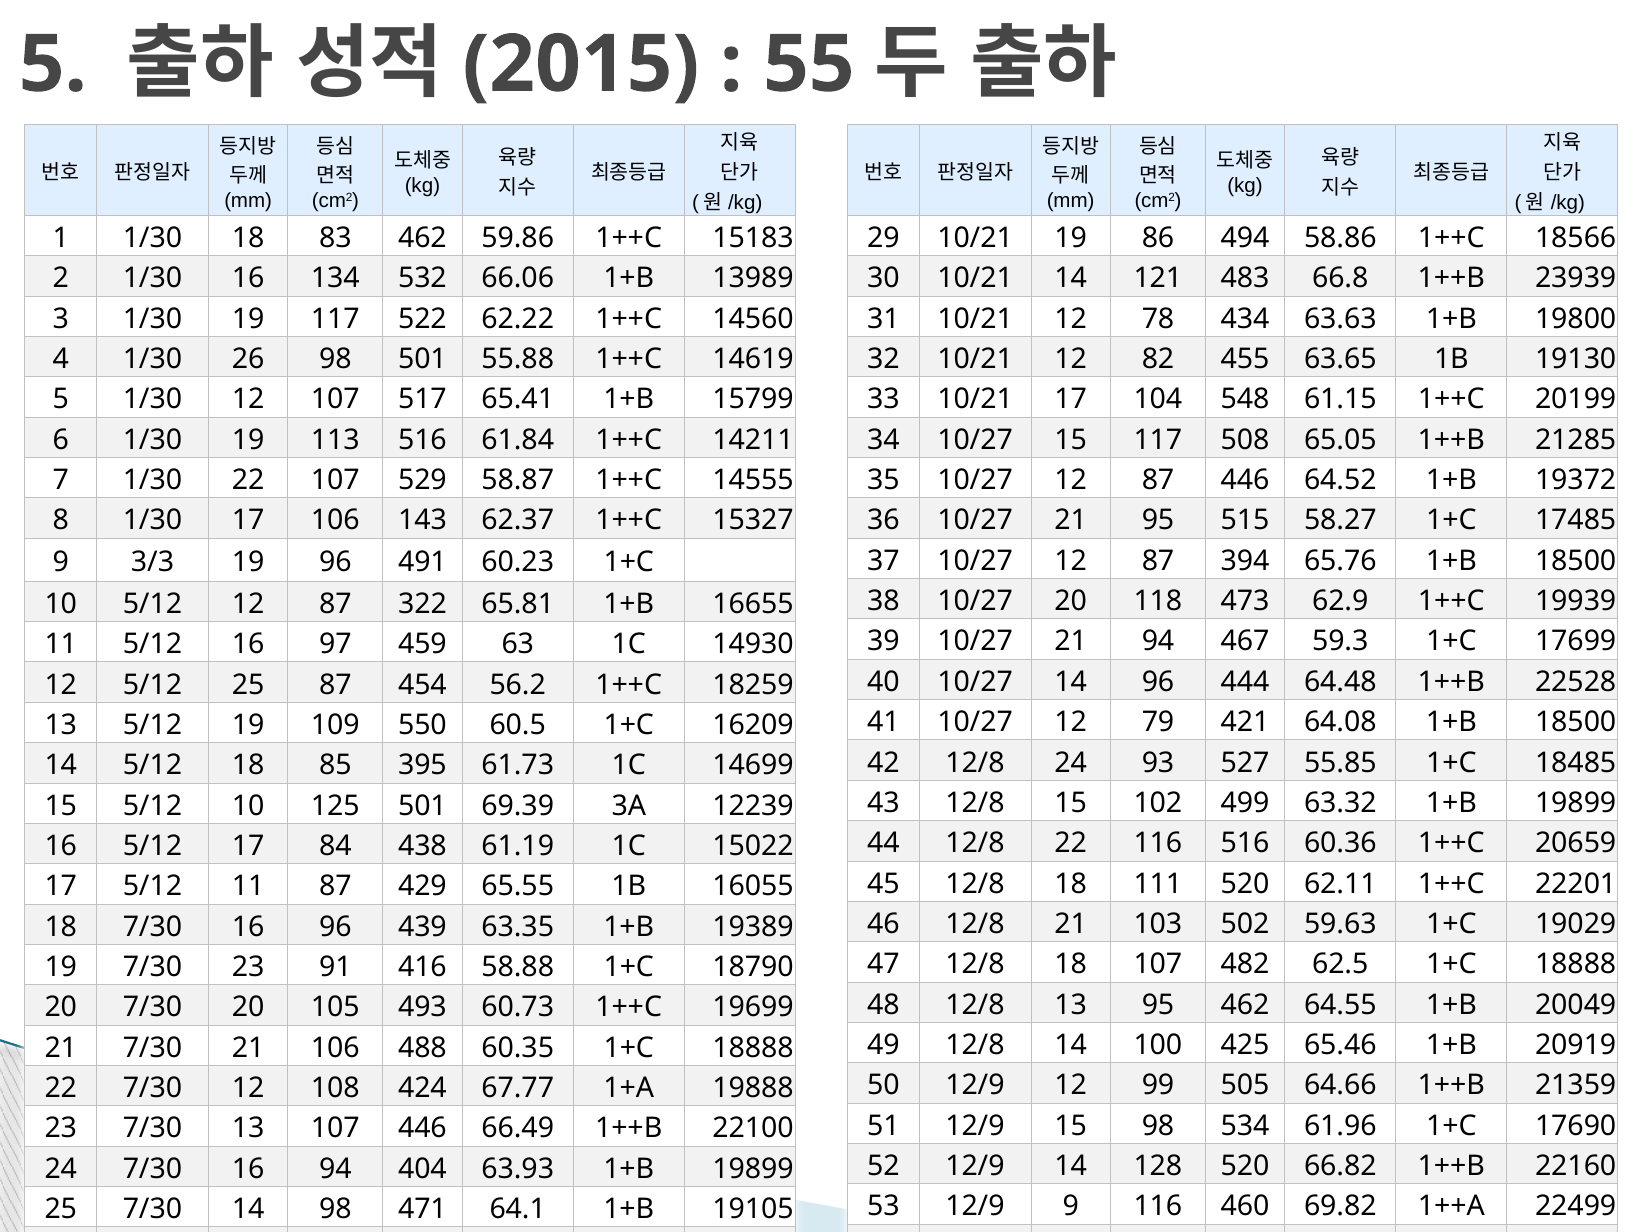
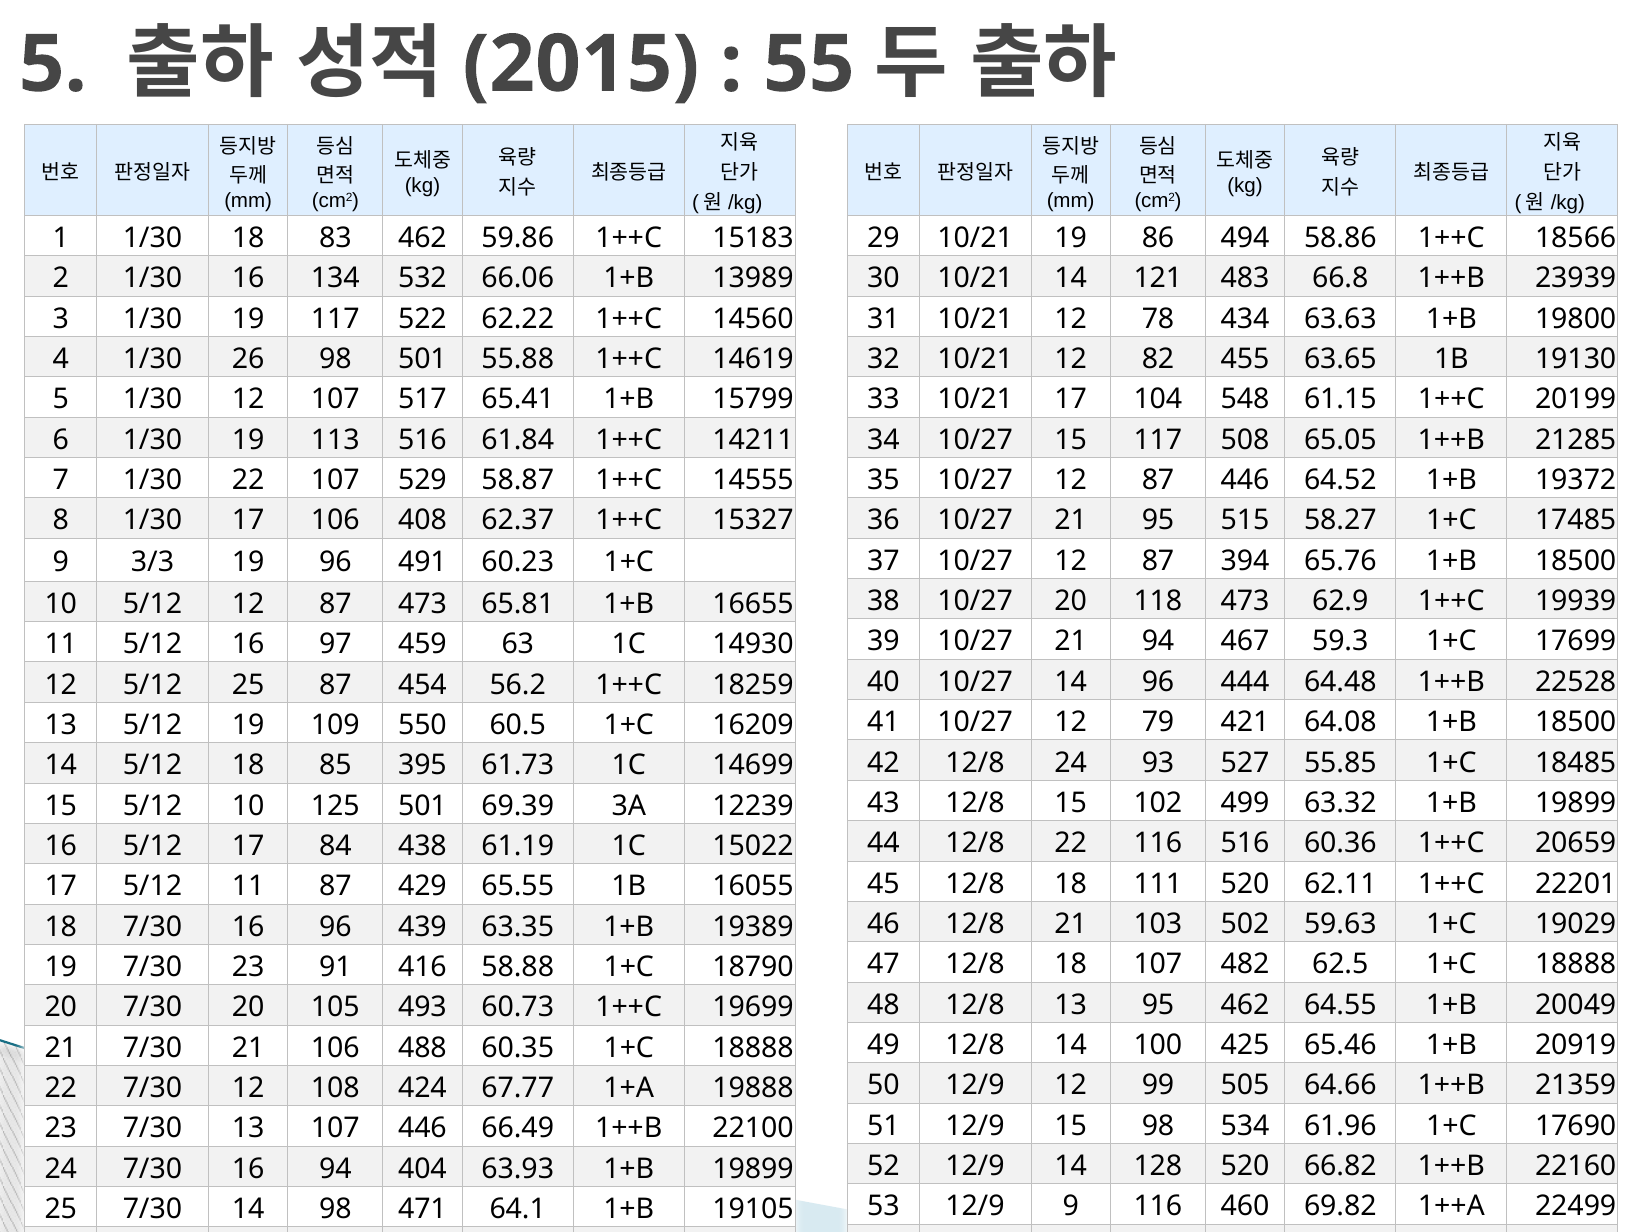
143: 143 -> 408
87 322: 322 -> 473
